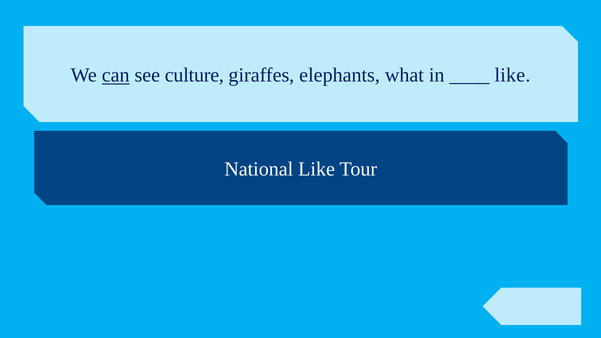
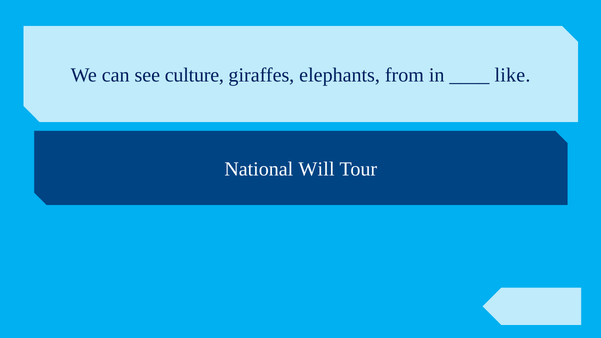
can underline: present -> none
what: what -> from
National Like: Like -> Will
